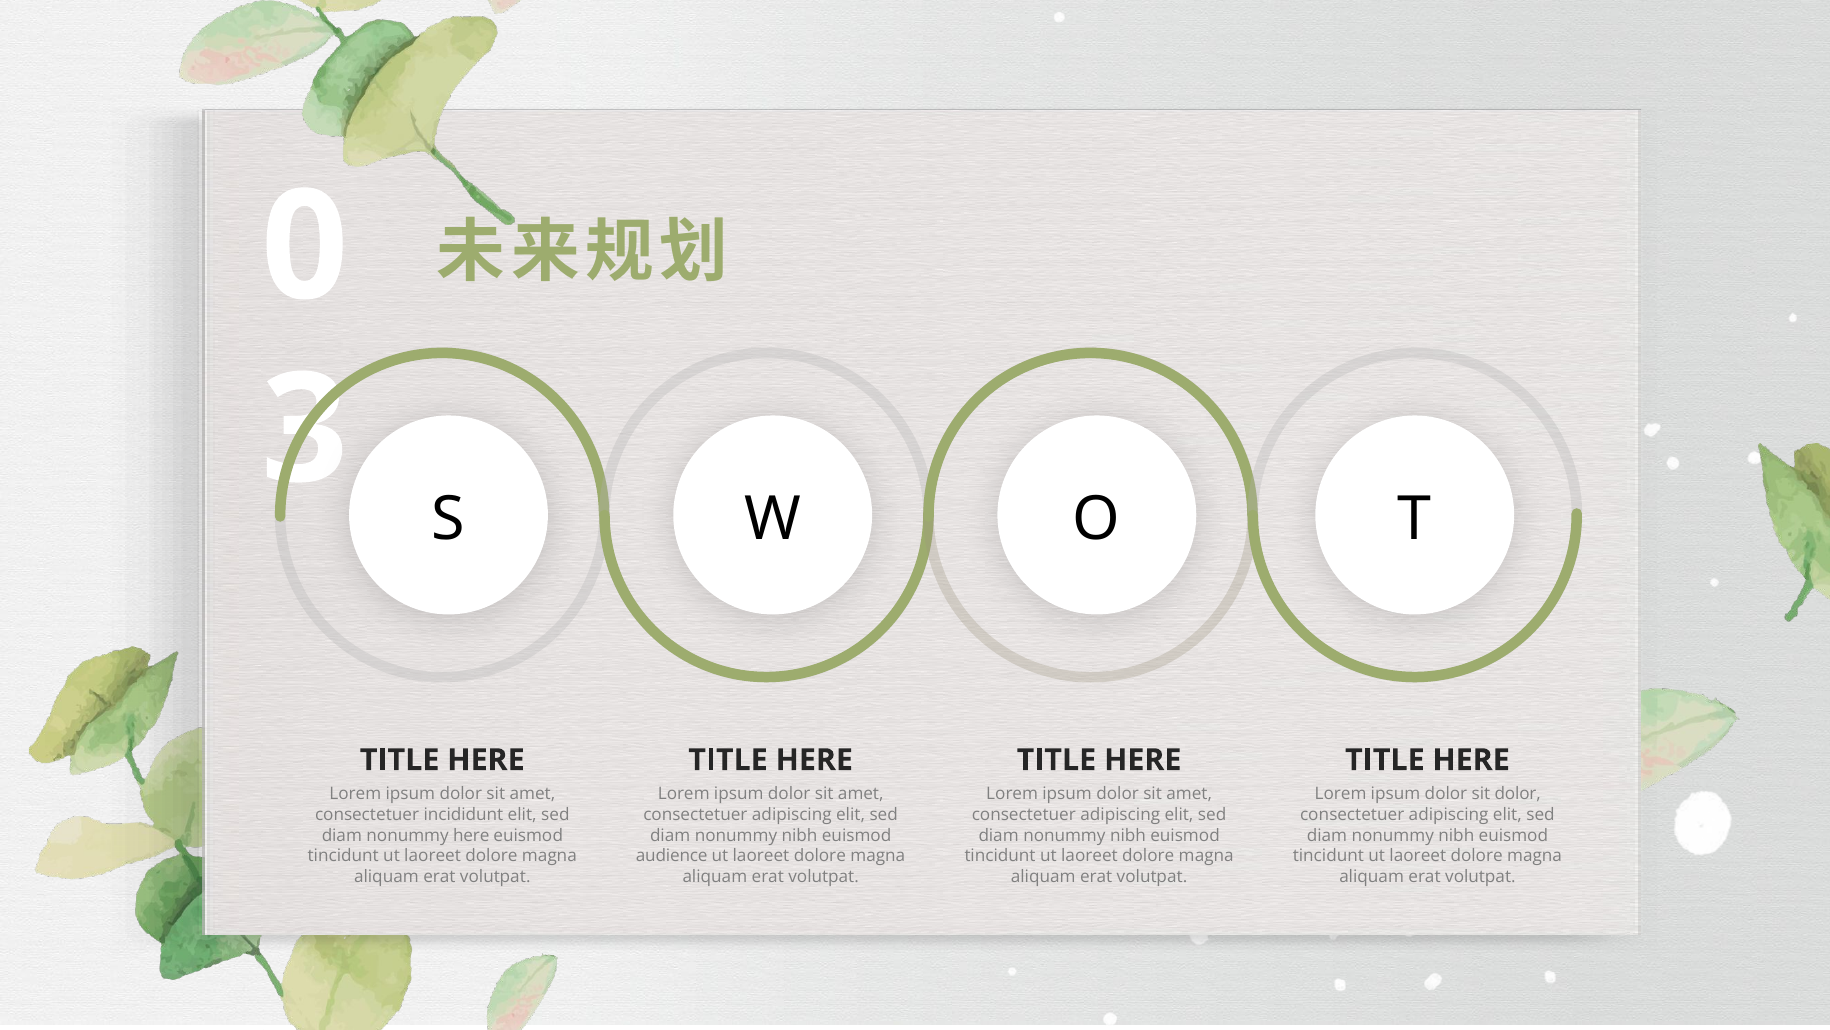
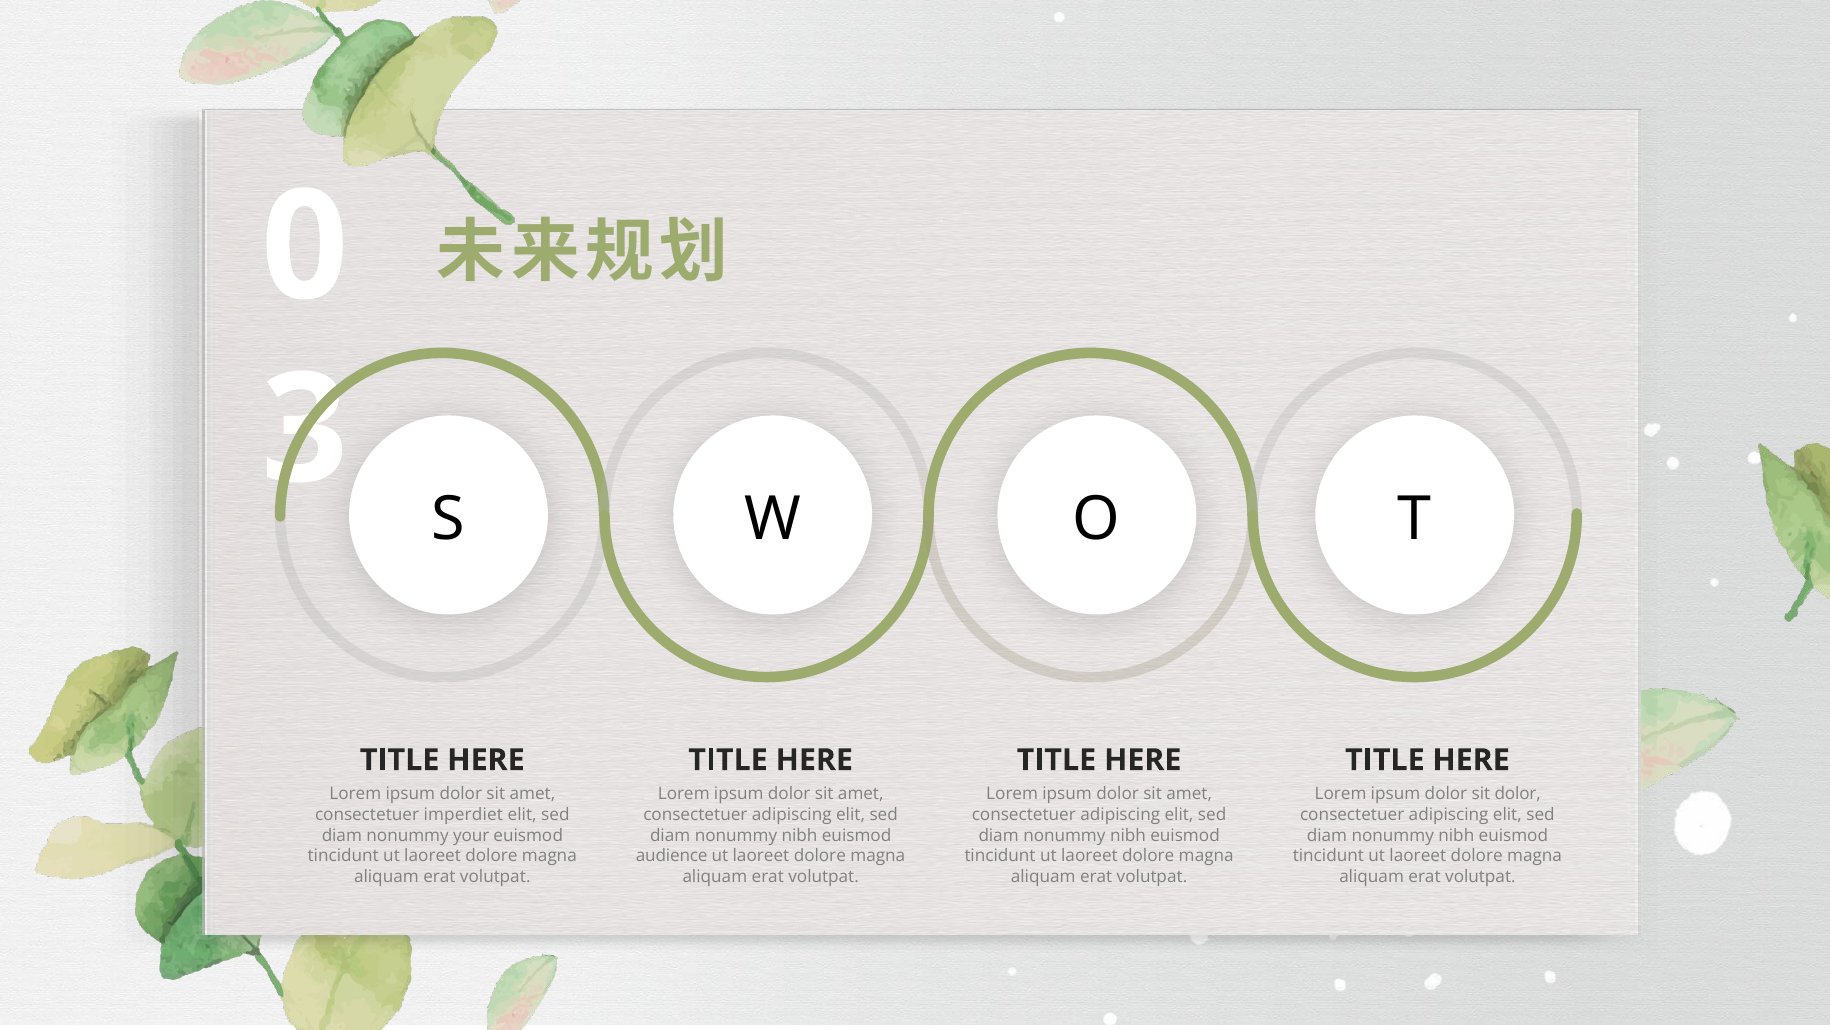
incididunt: incididunt -> imperdiet
nonummy here: here -> your
